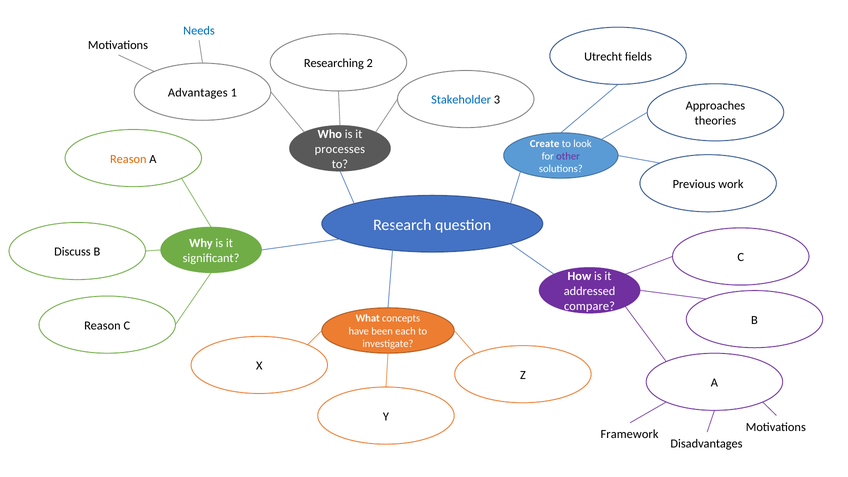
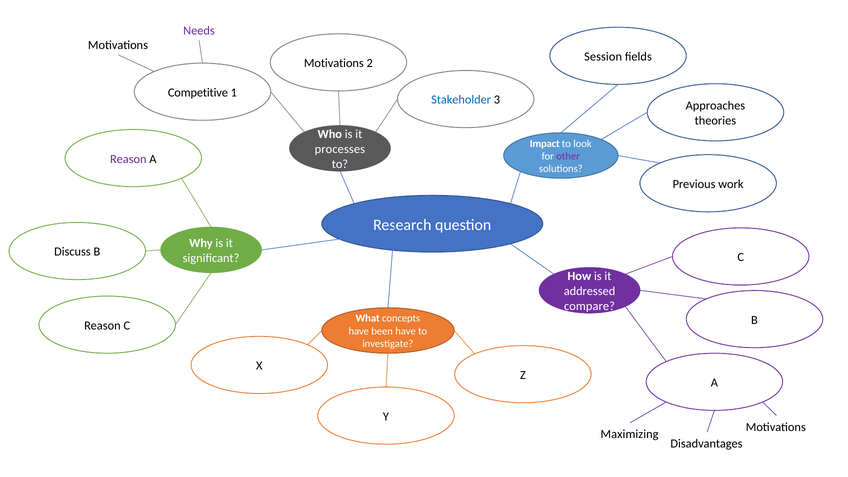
Needs colour: blue -> purple
Utrecht: Utrecht -> Session
Researching at (334, 63): Researching -> Motivations
Advantages: Advantages -> Competitive
Create: Create -> Impact
Reason at (128, 159) colour: orange -> purple
been each: each -> have
Framework: Framework -> Maximizing
